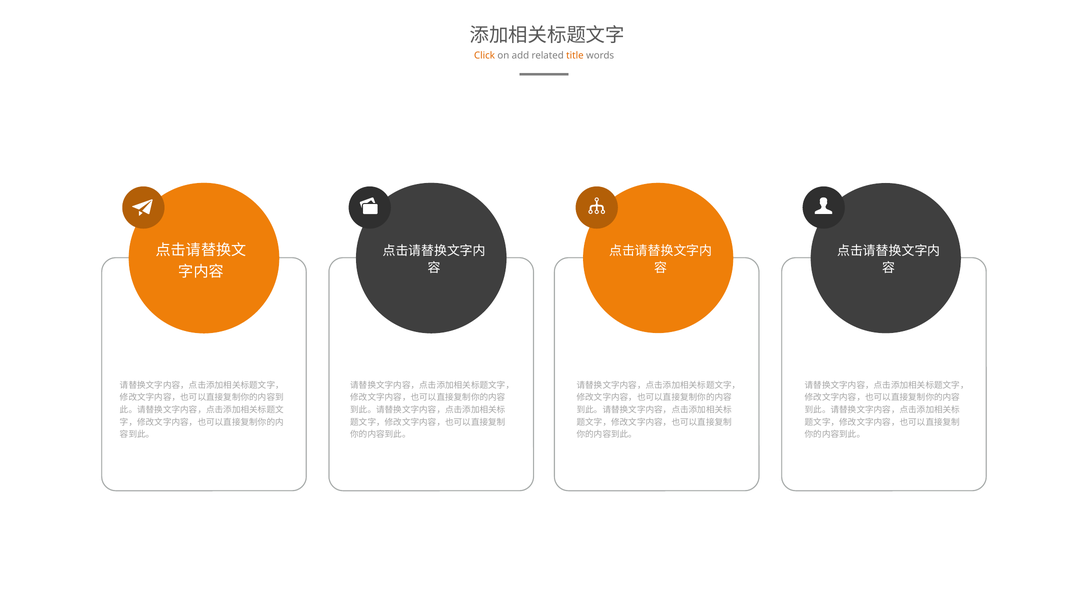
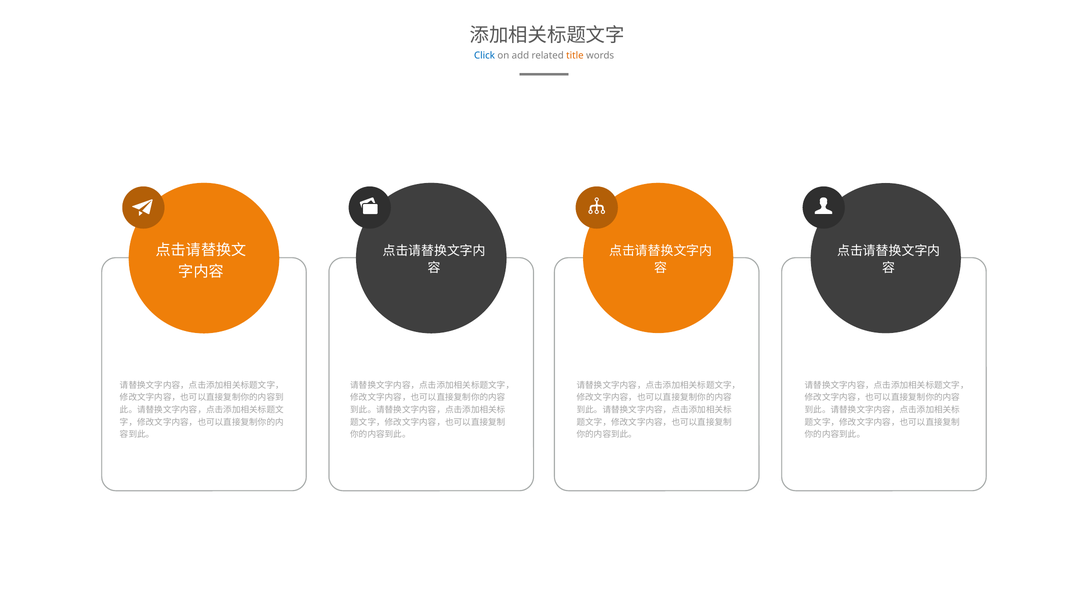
Click colour: orange -> blue
